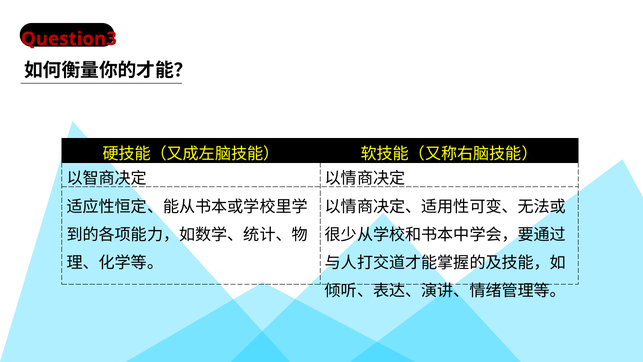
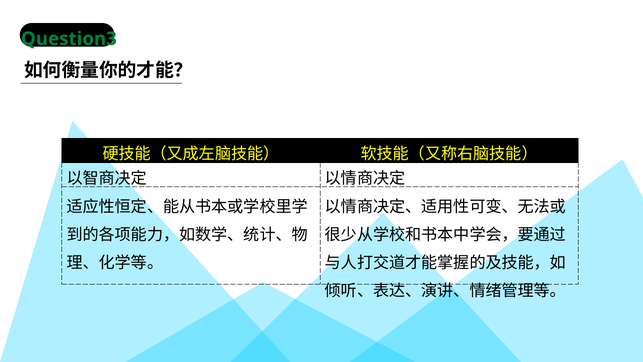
Question3 colour: red -> green
